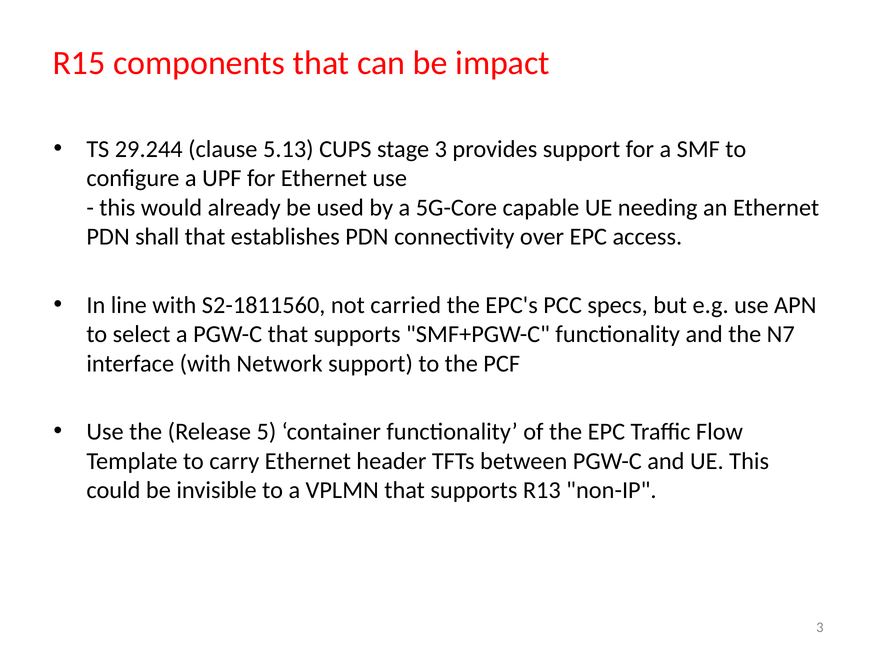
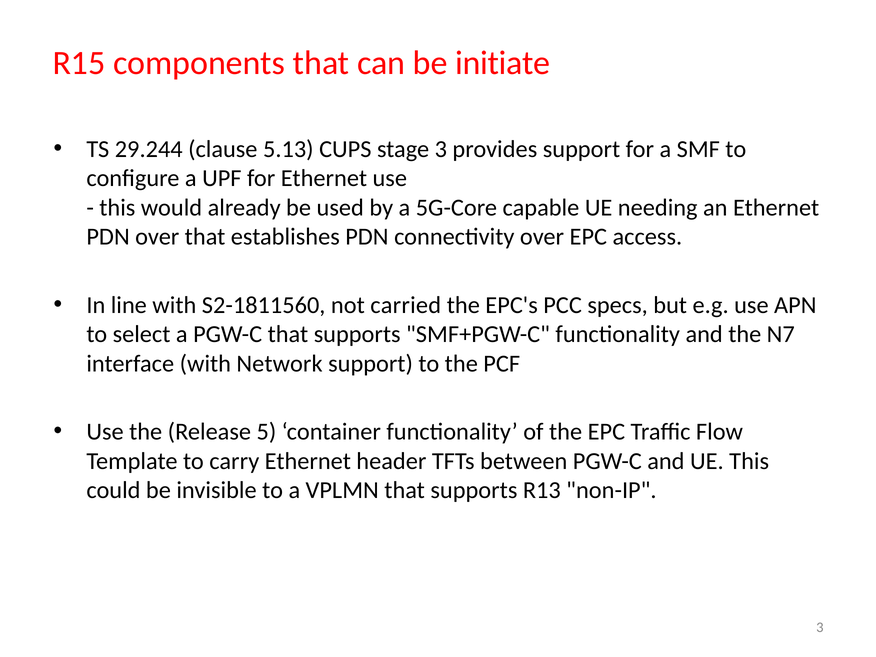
impact: impact -> initiate
PDN shall: shall -> over
